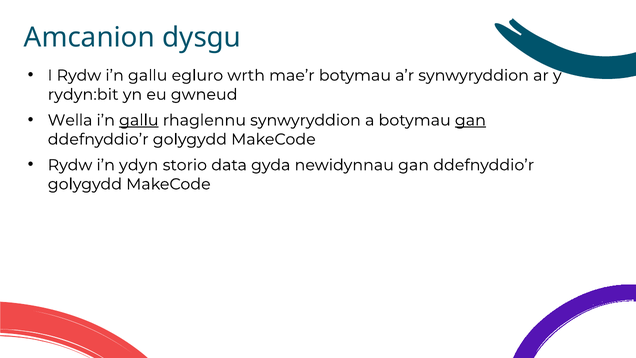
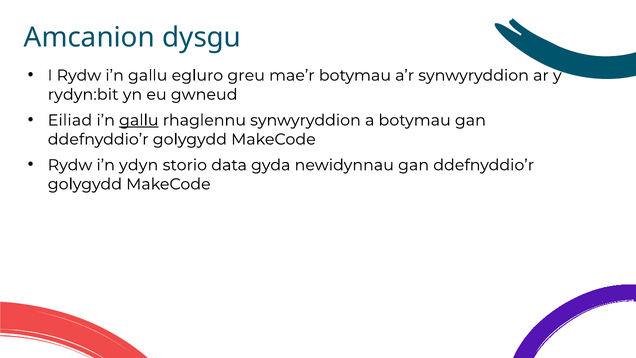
wrth: wrth -> greu
Wella: Wella -> Eiliad
gan at (470, 120) underline: present -> none
